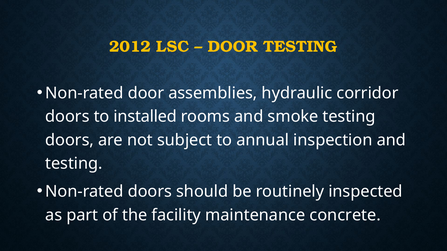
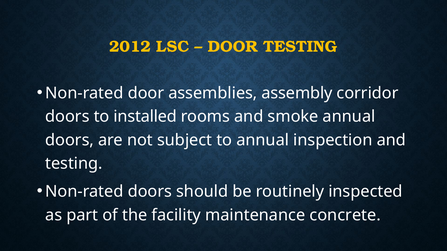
hydraulic: hydraulic -> assembly
smoke testing: testing -> annual
